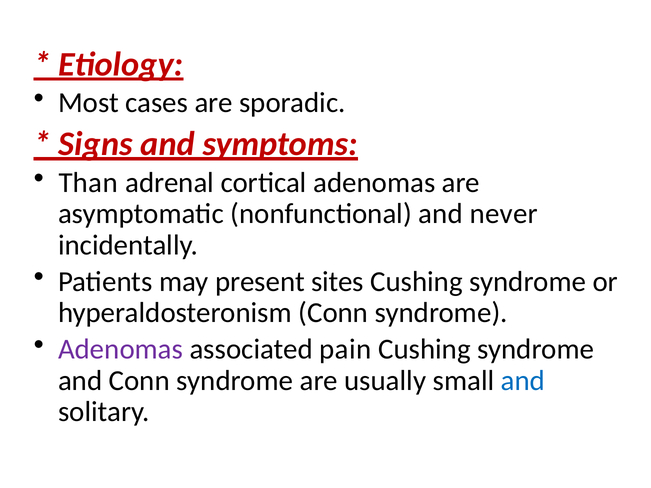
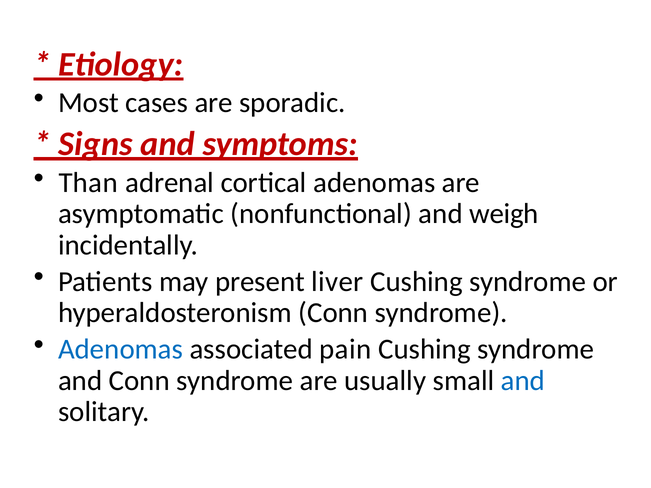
never: never -> weigh
sites: sites -> liver
Adenomas at (121, 349) colour: purple -> blue
